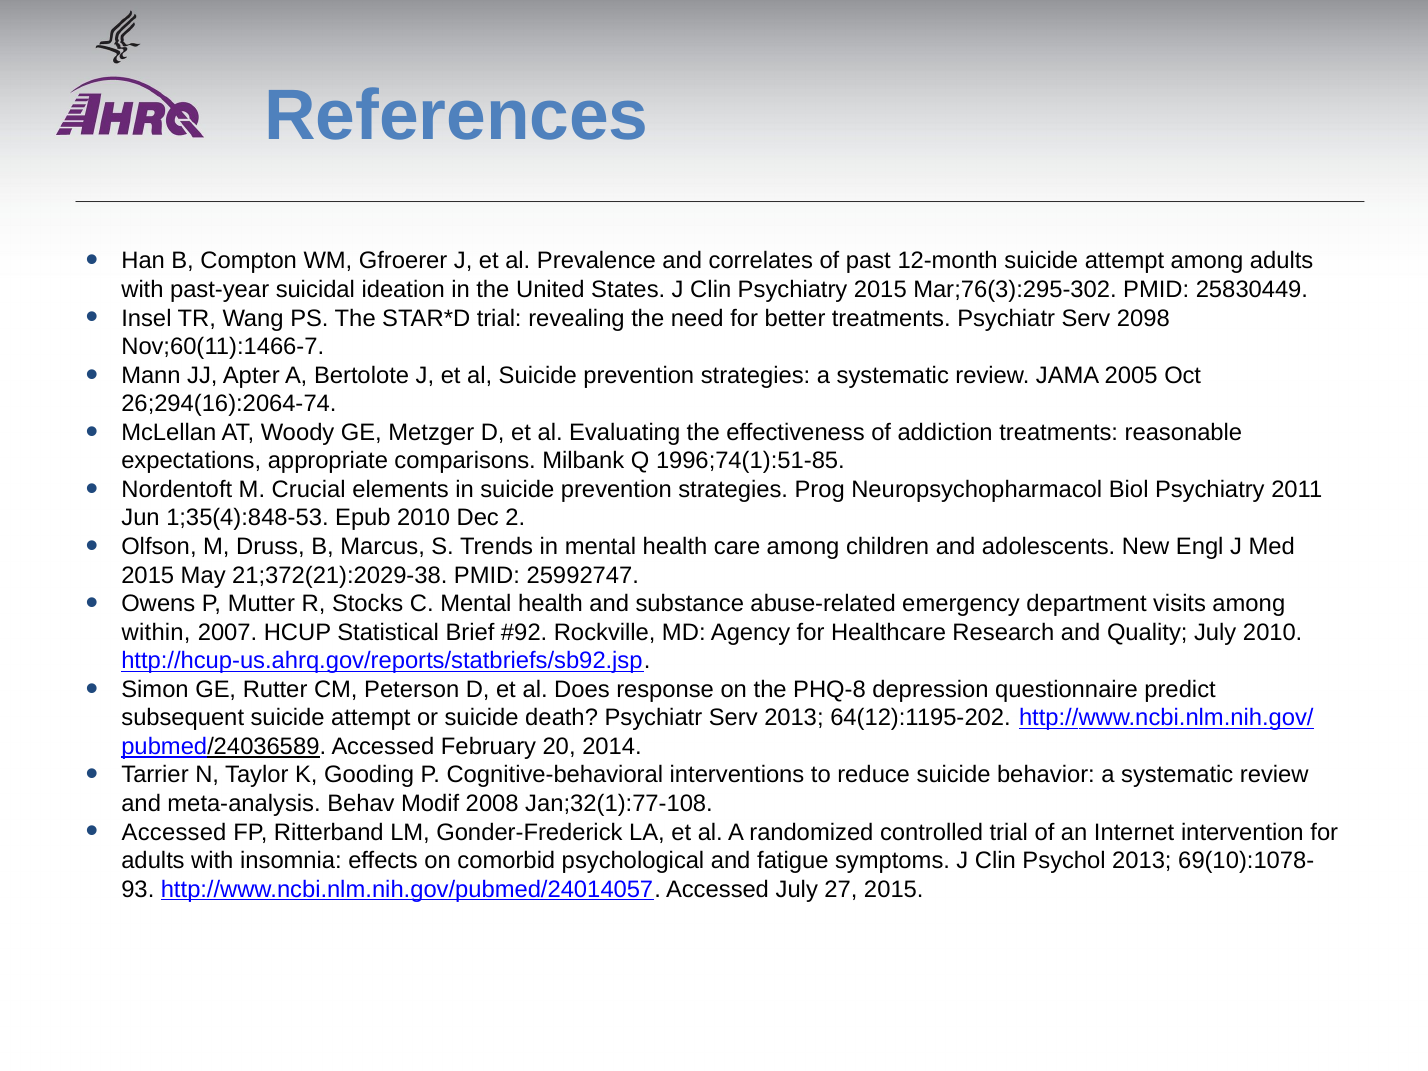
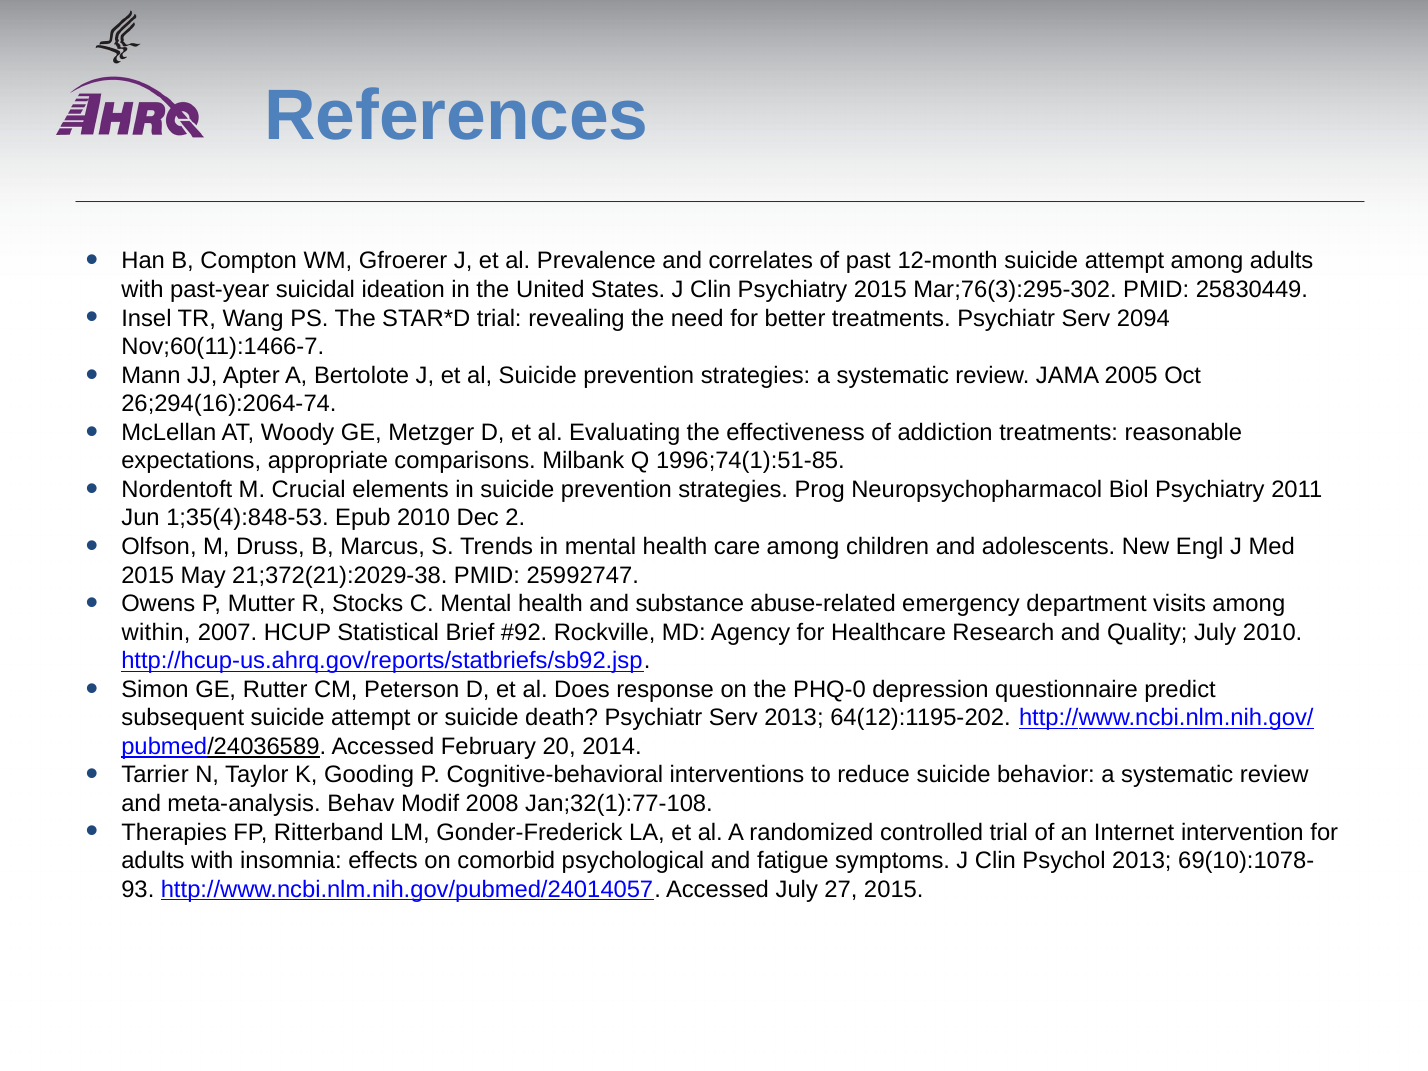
2098: 2098 -> 2094
PHQ-8: PHQ-8 -> PHQ-0
Accessed at (174, 832): Accessed -> Therapies
